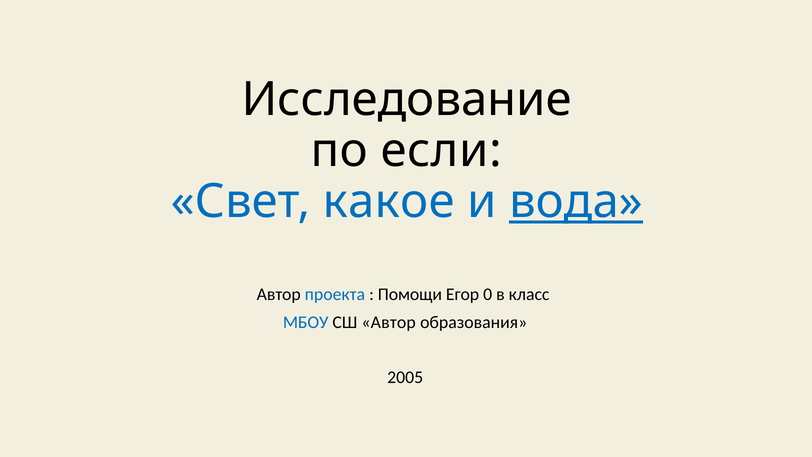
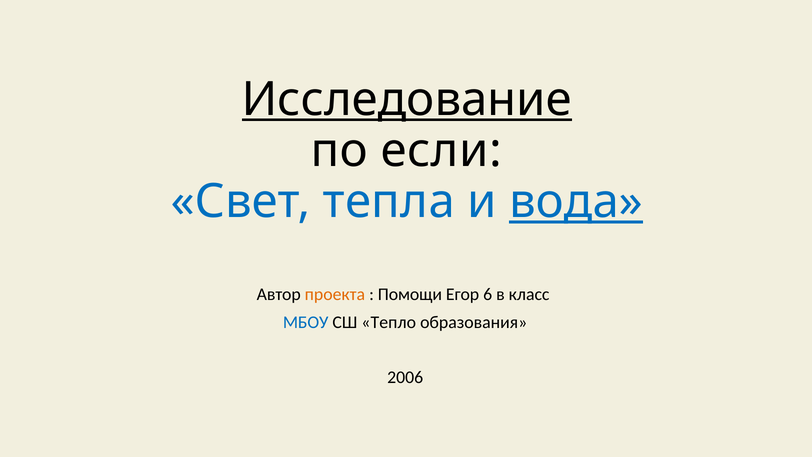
Исследование underline: none -> present
какое: какое -> тепла
проекта colour: blue -> orange
0: 0 -> 6
СШ Автор: Автор -> Тепло
2005: 2005 -> 2006
